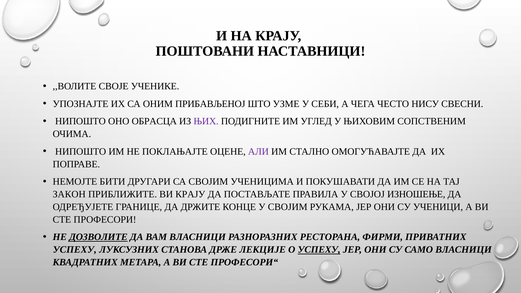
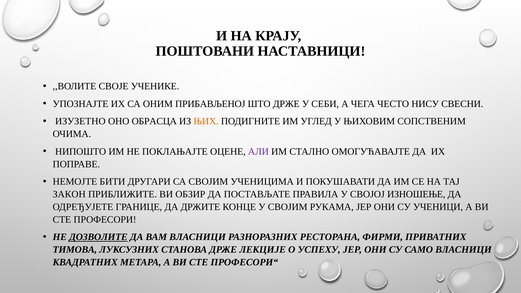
ШТО УЗМЕ: УЗМЕ -> ДРЖЕ
НИПОШТО at (80, 121): НИПОШТО -> ИЗУЗЕТНО
ЊИХ colour: purple -> orange
ВИ КРАЈУ: КРАЈУ -> ОБЗИР
УСПЕХУ at (75, 250): УСПЕХУ -> ТИМОВА
УСПЕХУ at (319, 250) underline: present -> none
